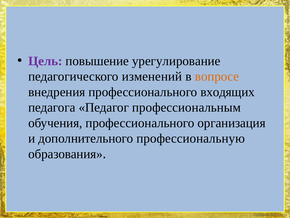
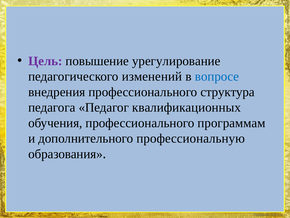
вопросе colour: orange -> blue
входящих: входящих -> структура
профессиональным: профессиональным -> квалификационных
организация: организация -> программам
